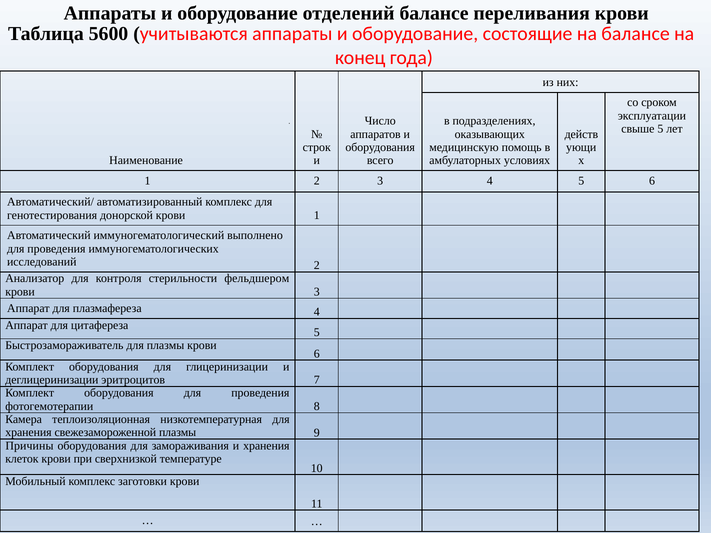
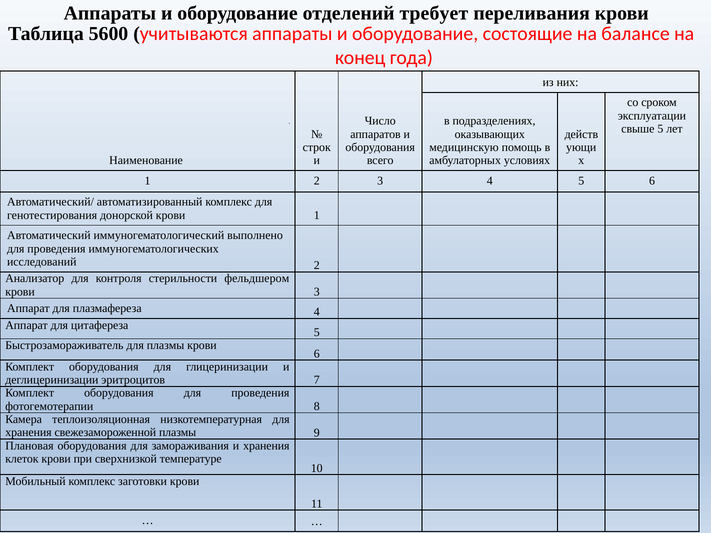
отделений балансе: балансе -> требует
Причины: Причины -> Плановая
